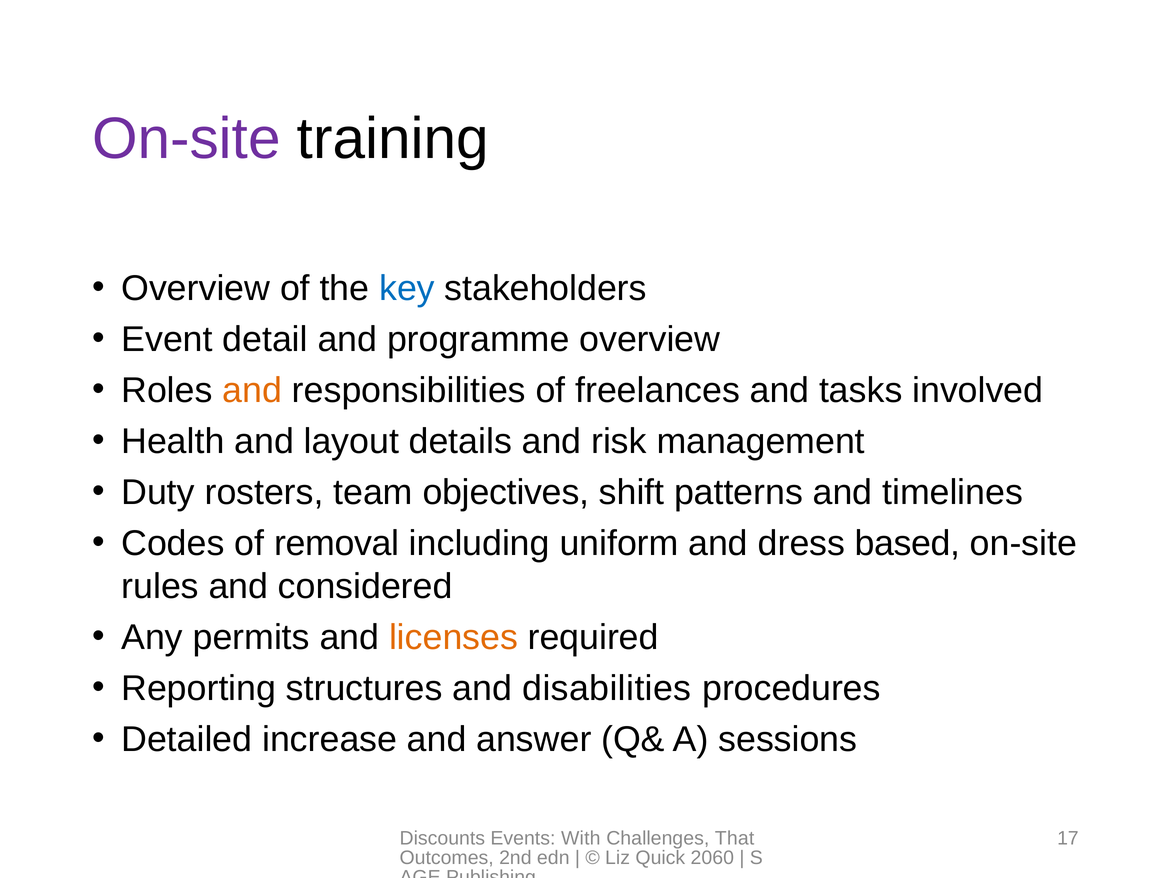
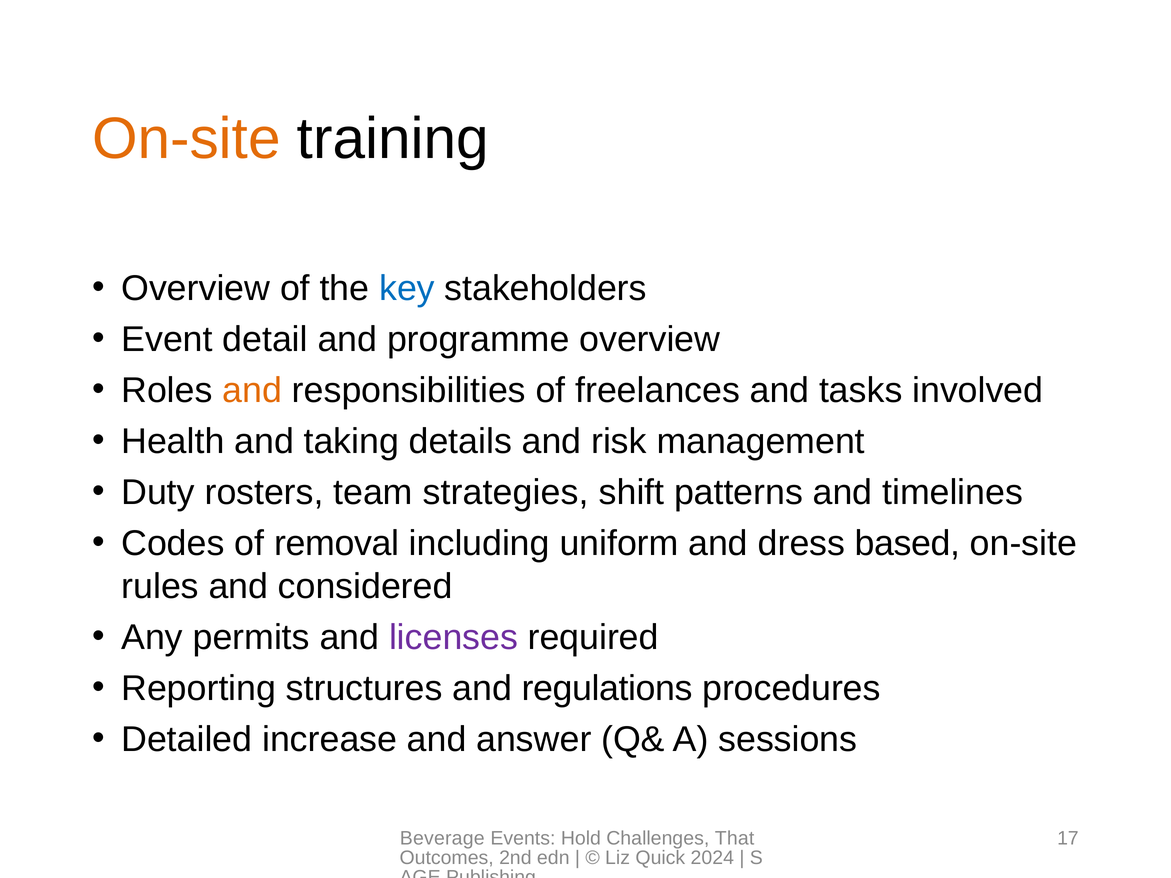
On-site at (186, 139) colour: purple -> orange
layout: layout -> taking
objectives: objectives -> strategies
licenses colour: orange -> purple
disabilities: disabilities -> regulations
Discounts: Discounts -> Beverage
With: With -> Hold
2060: 2060 -> 2024
